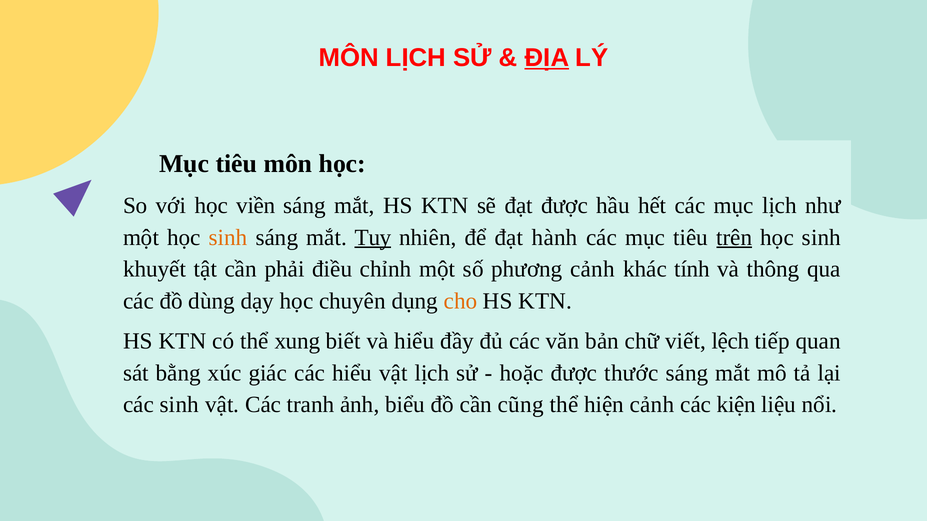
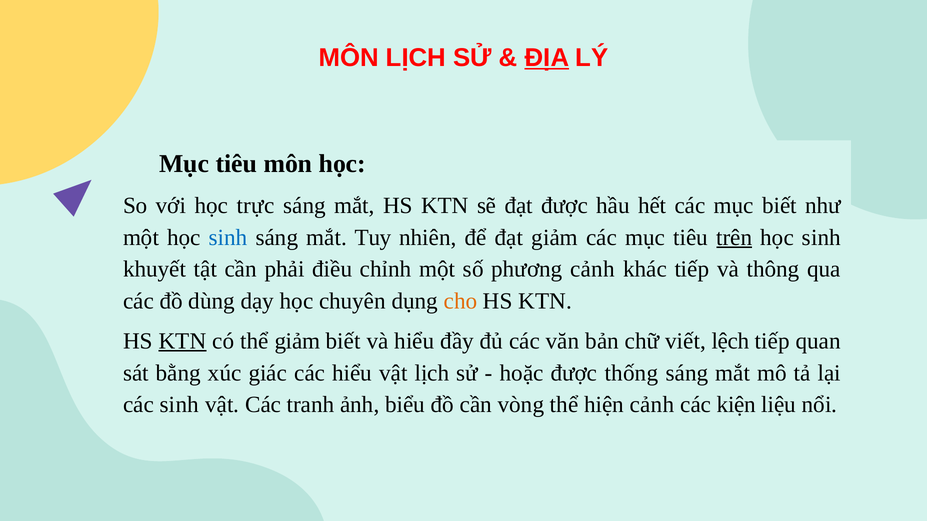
viền: viền -> trực
mục lịch: lịch -> biết
sinh at (228, 238) colour: orange -> blue
Tuy underline: present -> none
đạt hành: hành -> giảm
khác tính: tính -> tiếp
KTN at (183, 341) underline: none -> present
thể xung: xung -> giảm
thước: thước -> thống
cũng: cũng -> vòng
